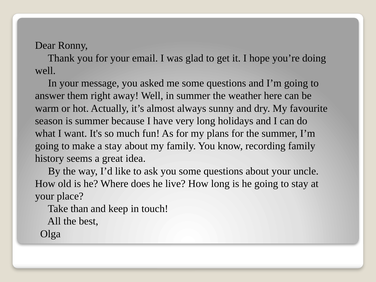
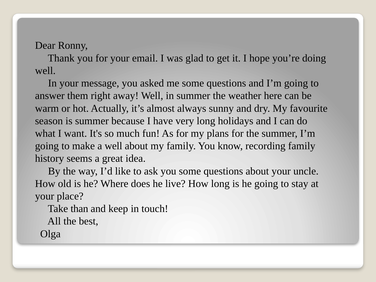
a stay: stay -> well
